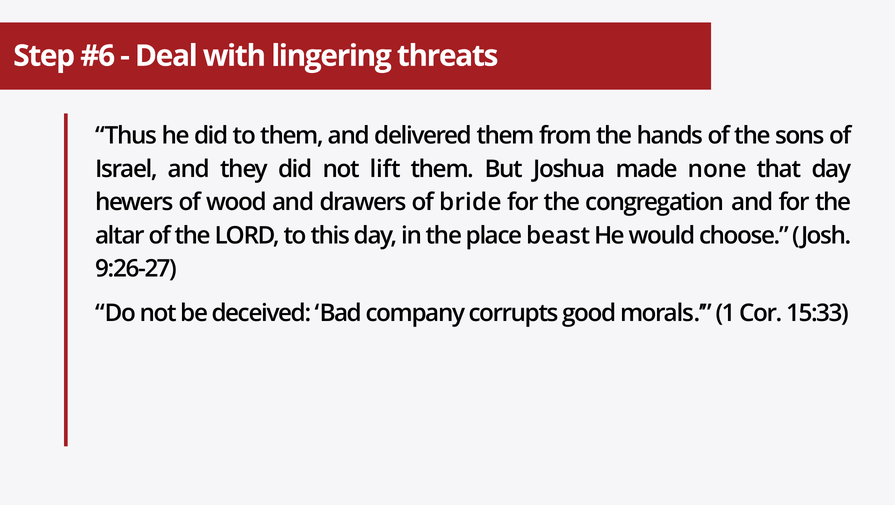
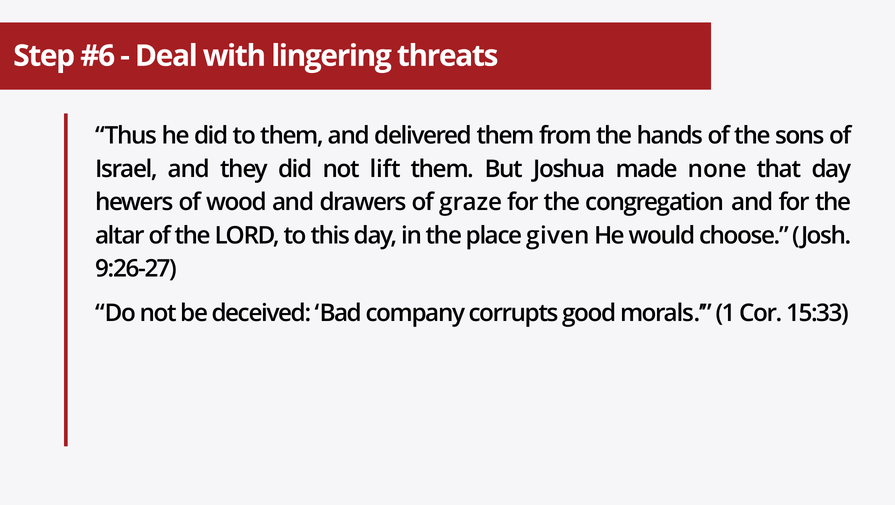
bride: bride -> graze
beast: beast -> given
